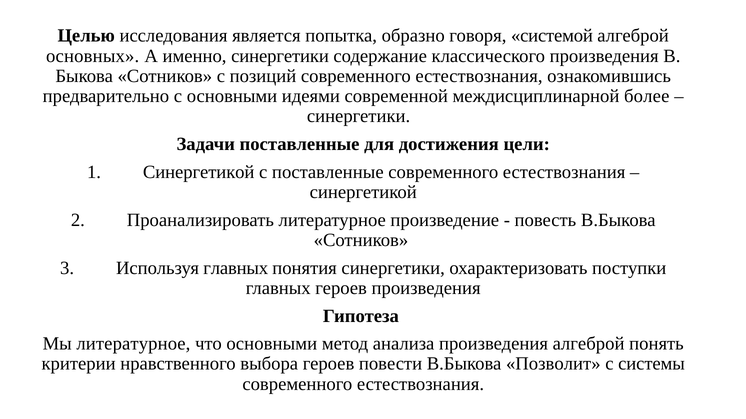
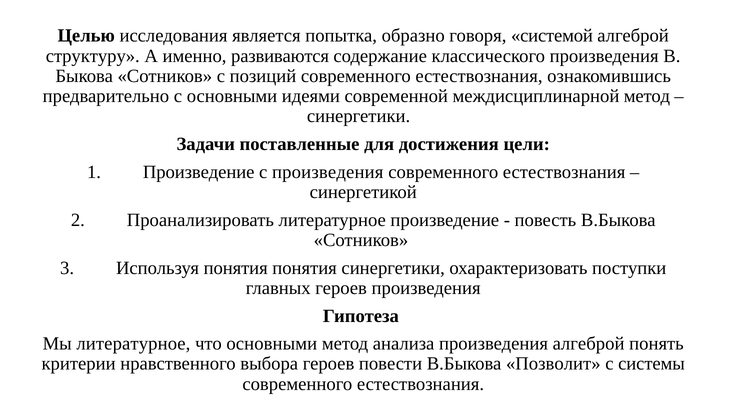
основных: основных -> структуру
именно синергетики: синергетики -> развиваются
междисциплинарной более: более -> метод
1 Синергетикой: Синергетикой -> Произведение
с поставленные: поставленные -> произведения
Используя главных: главных -> понятия
